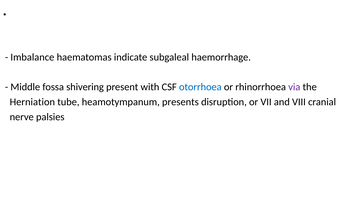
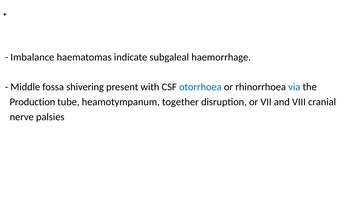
via colour: purple -> blue
Herniation: Herniation -> Production
presents: presents -> together
